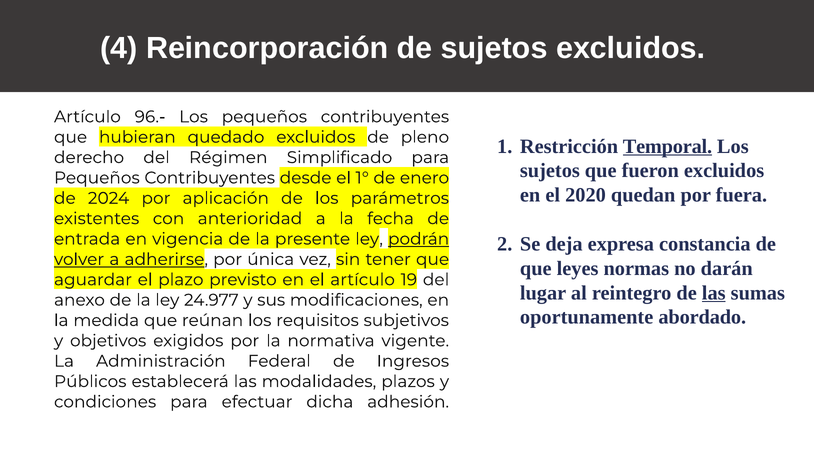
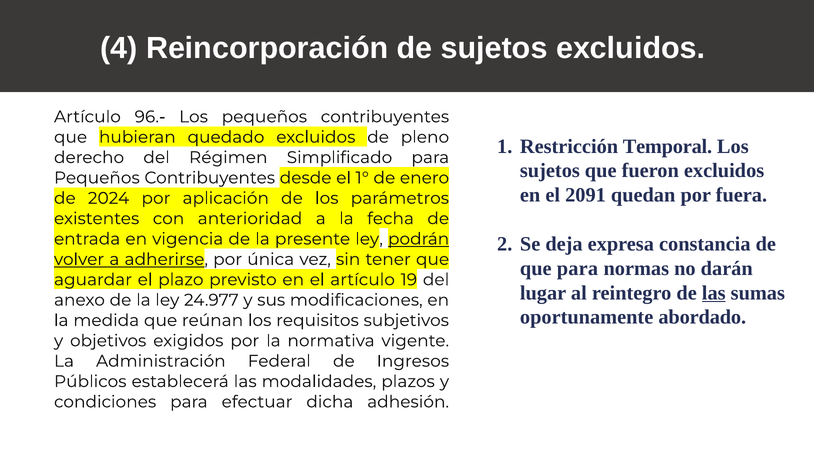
Temporal underline: present -> none
2020: 2020 -> 2091
que leyes: leyes -> para
